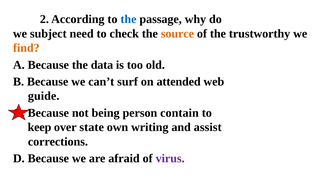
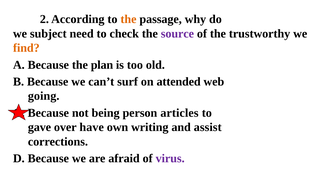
the at (128, 19) colour: blue -> orange
source colour: orange -> purple
data: data -> plan
guide: guide -> going
contain: contain -> articles
keep: keep -> gave
state: state -> have
